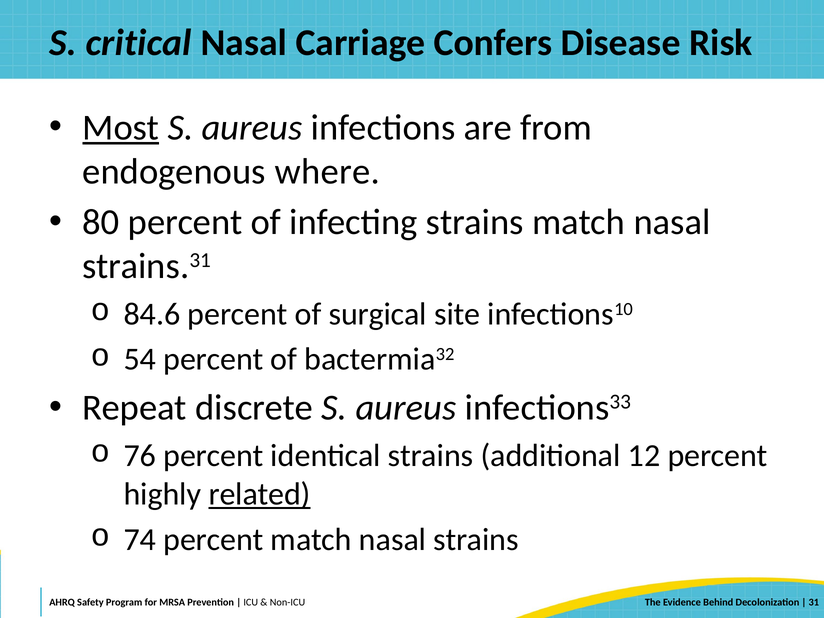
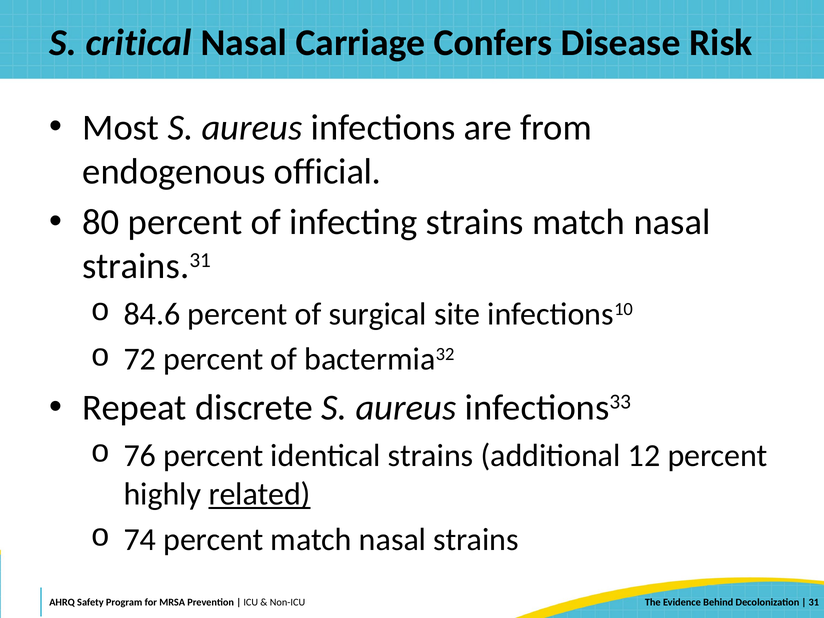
Most underline: present -> none
where: where -> official
54: 54 -> 72
